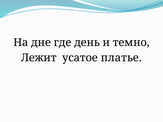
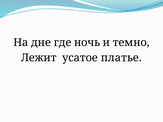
день: день -> ночь
